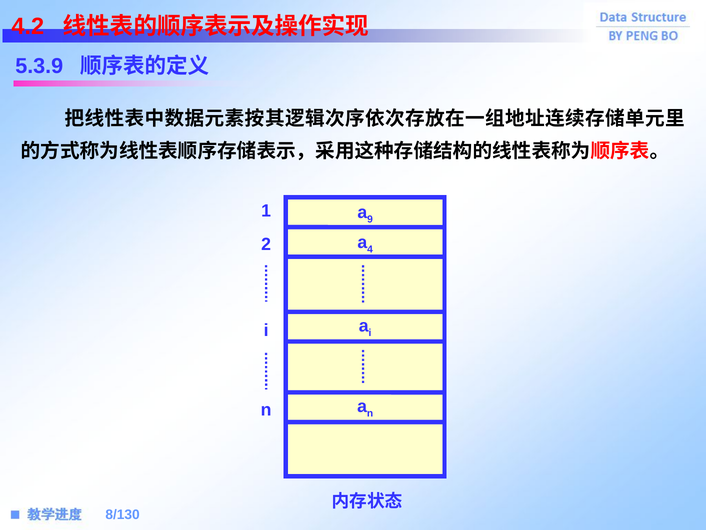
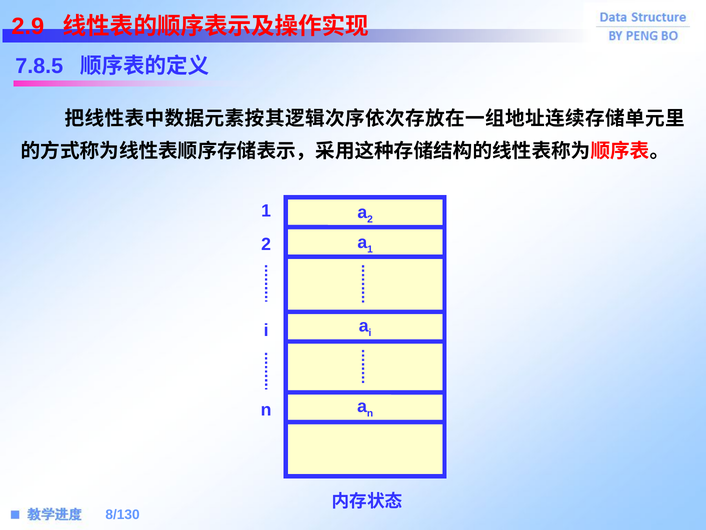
4.2: 4.2 -> 2.9
5.3.9: 5.3.9 -> 7.8.5
9 at (370, 219): 9 -> 2
4 at (370, 249): 4 -> 1
